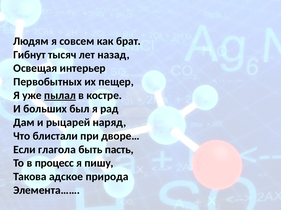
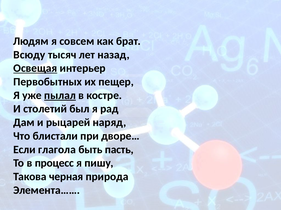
Гибнут: Гибнут -> Всюду
Освещая underline: none -> present
больших: больших -> столетий
адское: адское -> черная
